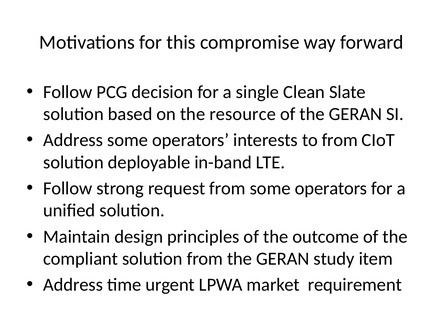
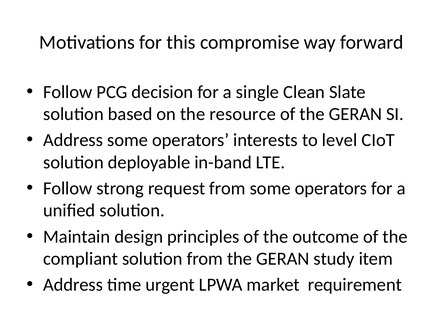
to from: from -> level
